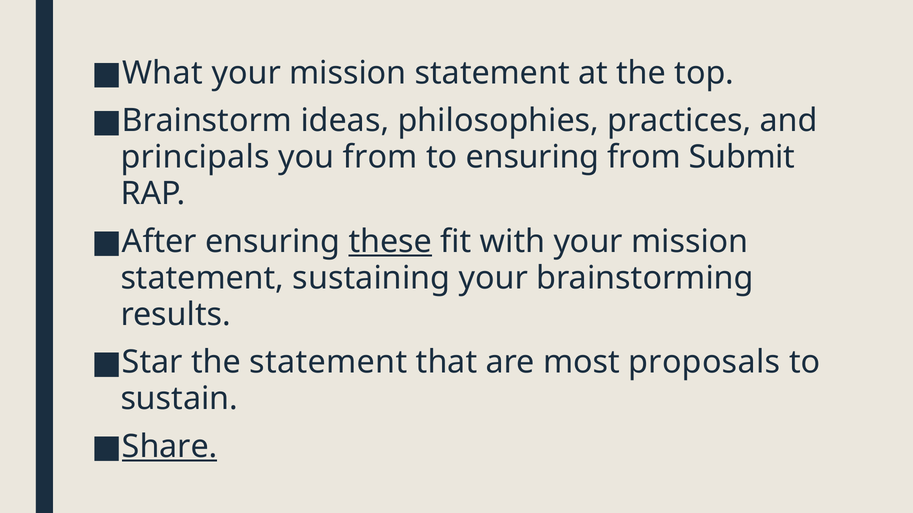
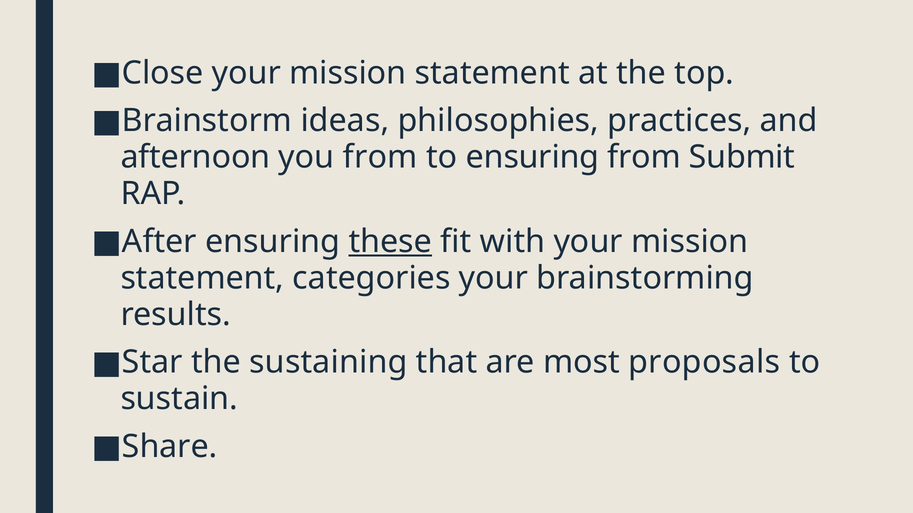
What: What -> Close
principals: principals -> afternoon
sustaining: sustaining -> categories
the statement: statement -> sustaining
Share underline: present -> none
